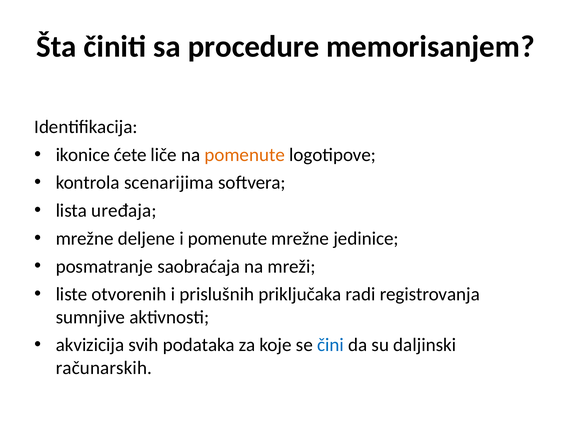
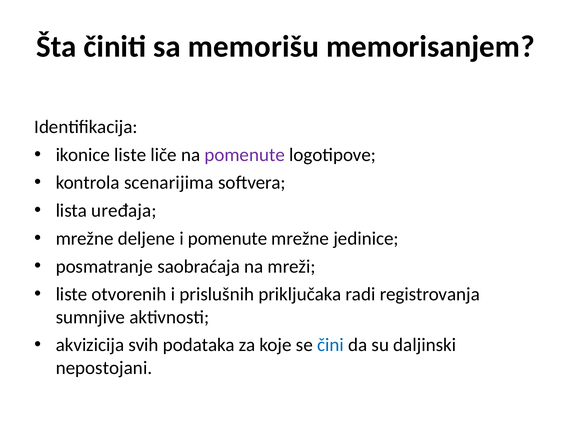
procedure: procedure -> memorišu
ikonice ćete: ćete -> liste
pomenute at (245, 155) colour: orange -> purple
računarskih: računarskih -> nepostojani
